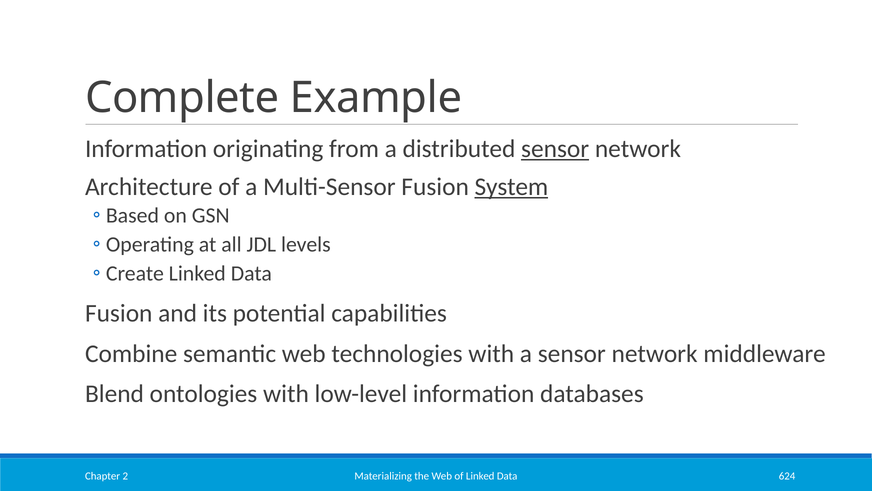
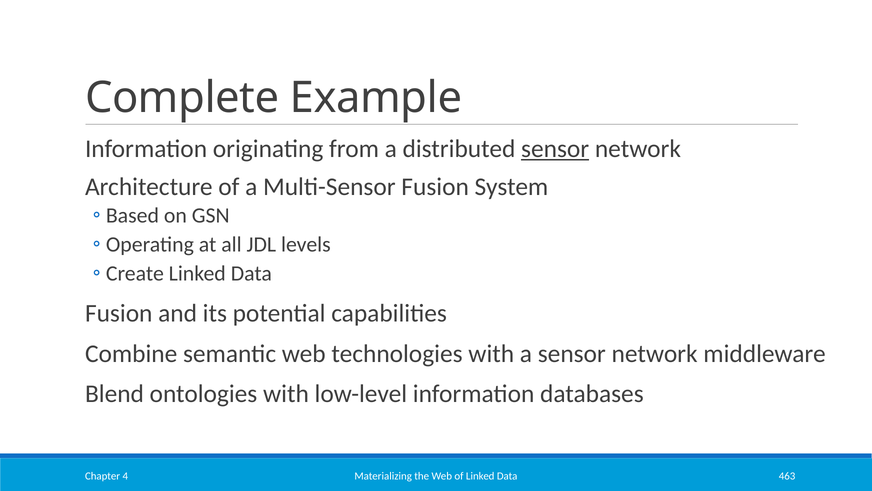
System underline: present -> none
624: 624 -> 463
2: 2 -> 4
